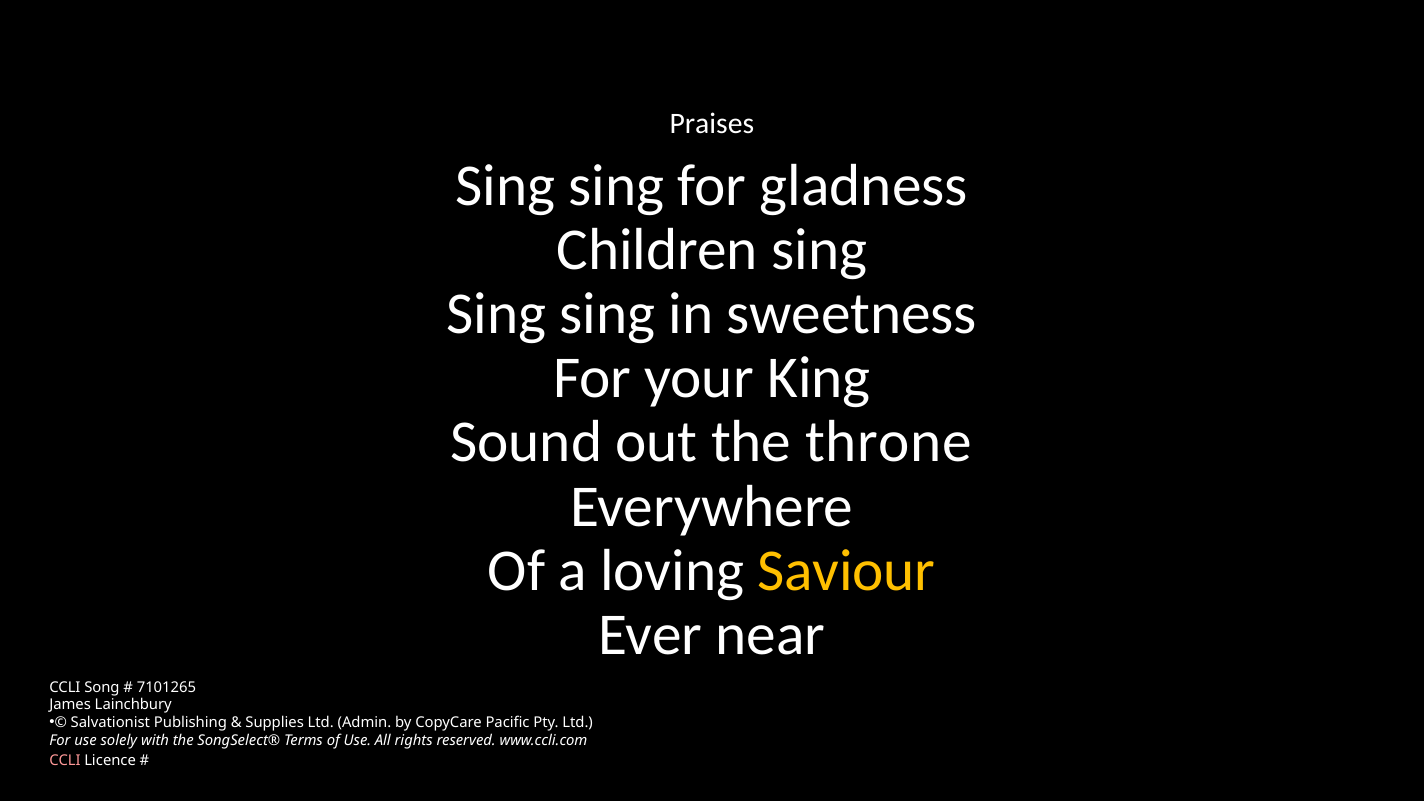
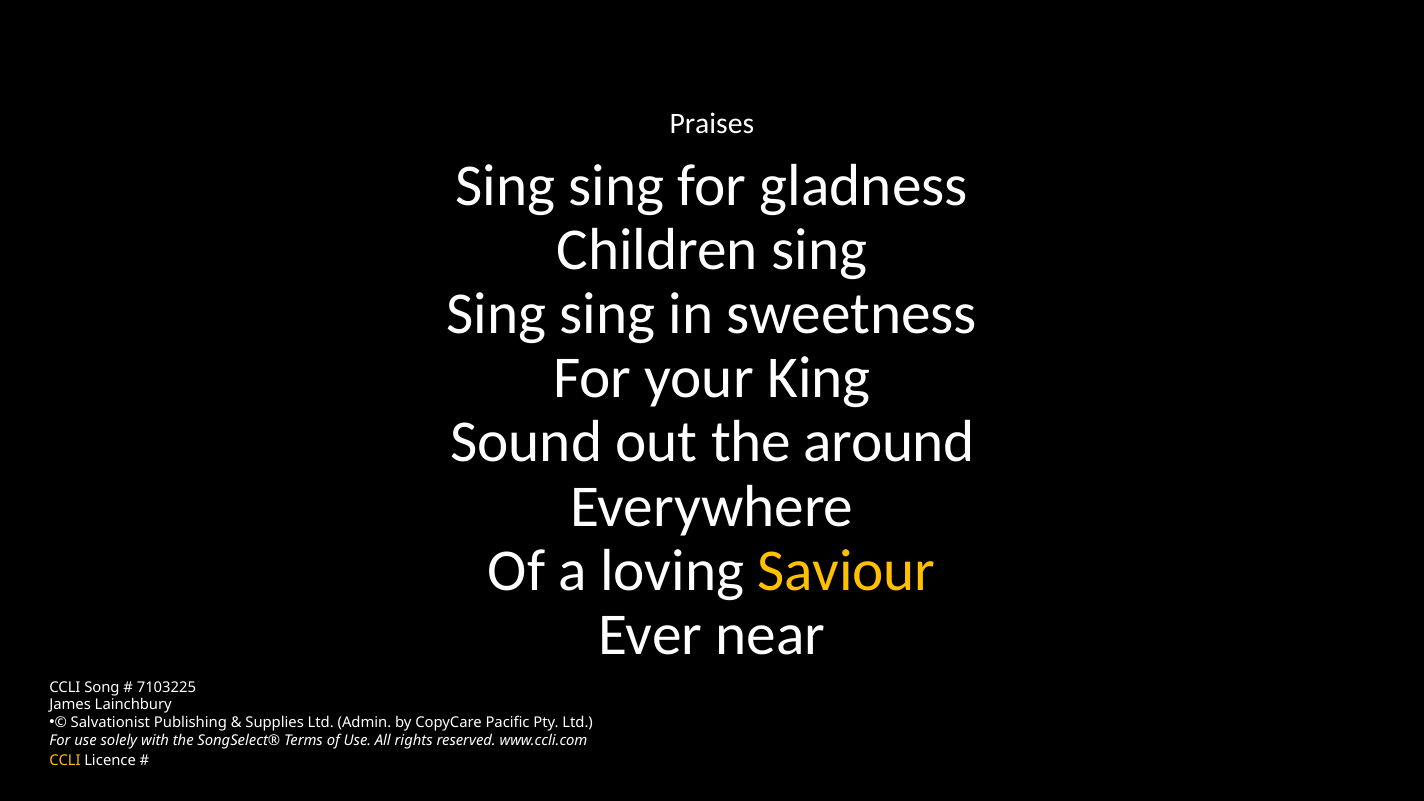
throne: throne -> around
7101265: 7101265 -> 7103225
CCLI at (65, 761) colour: pink -> yellow
